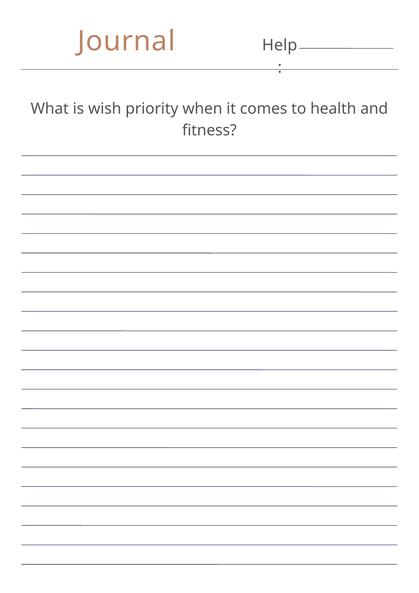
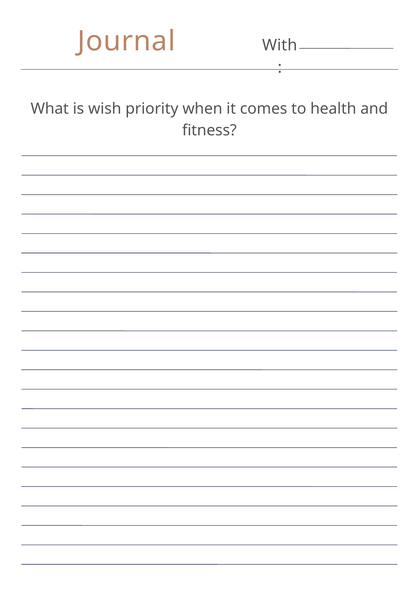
Help: Help -> With
